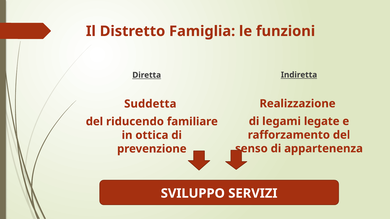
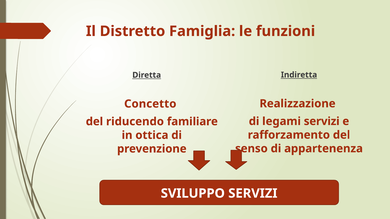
Suddetta: Suddetta -> Concetto
legami legate: legate -> servizi
